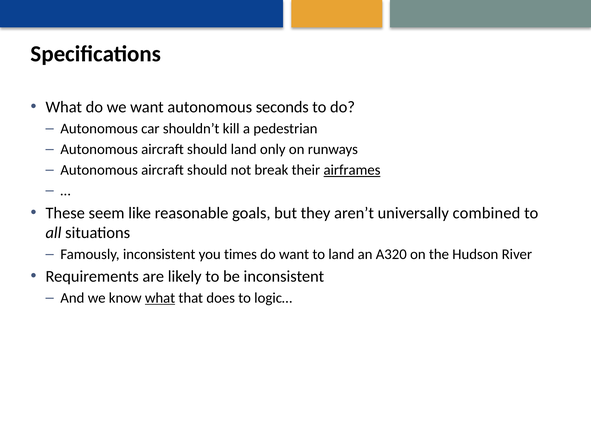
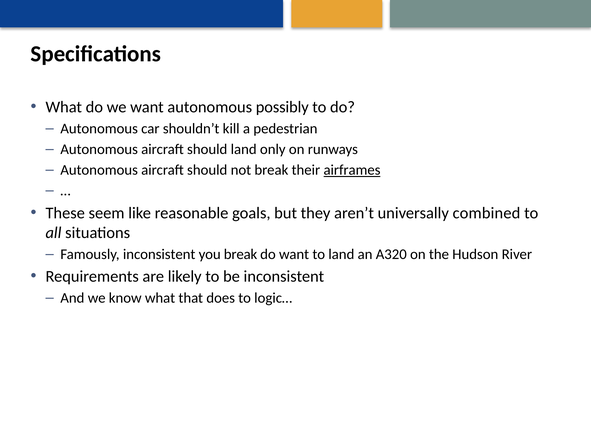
seconds: seconds -> possibly
you times: times -> break
what at (160, 297) underline: present -> none
